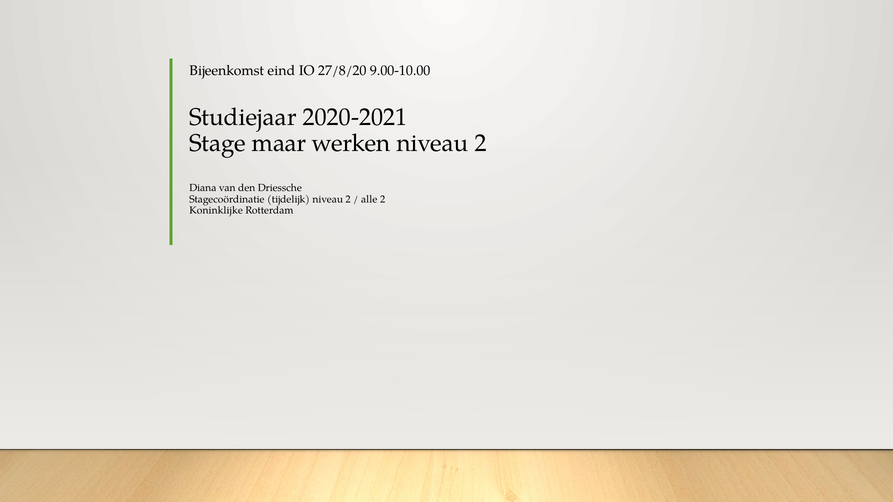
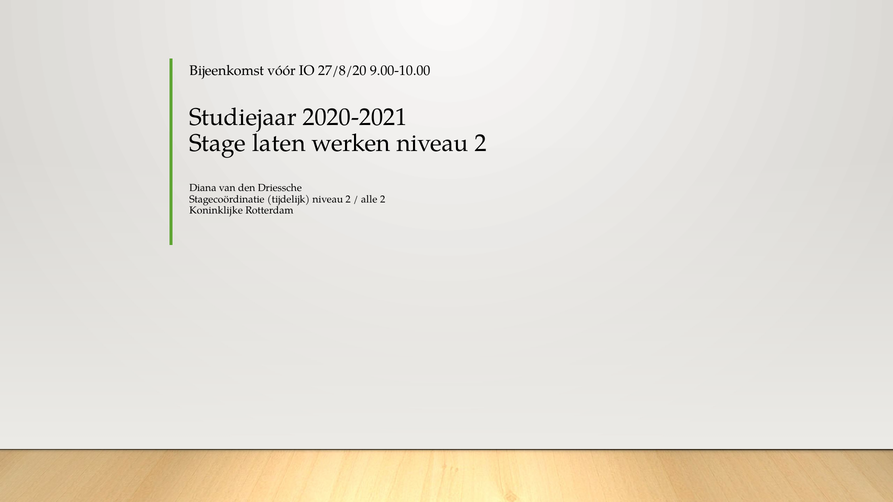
eind: eind -> vóór
maar: maar -> laten
